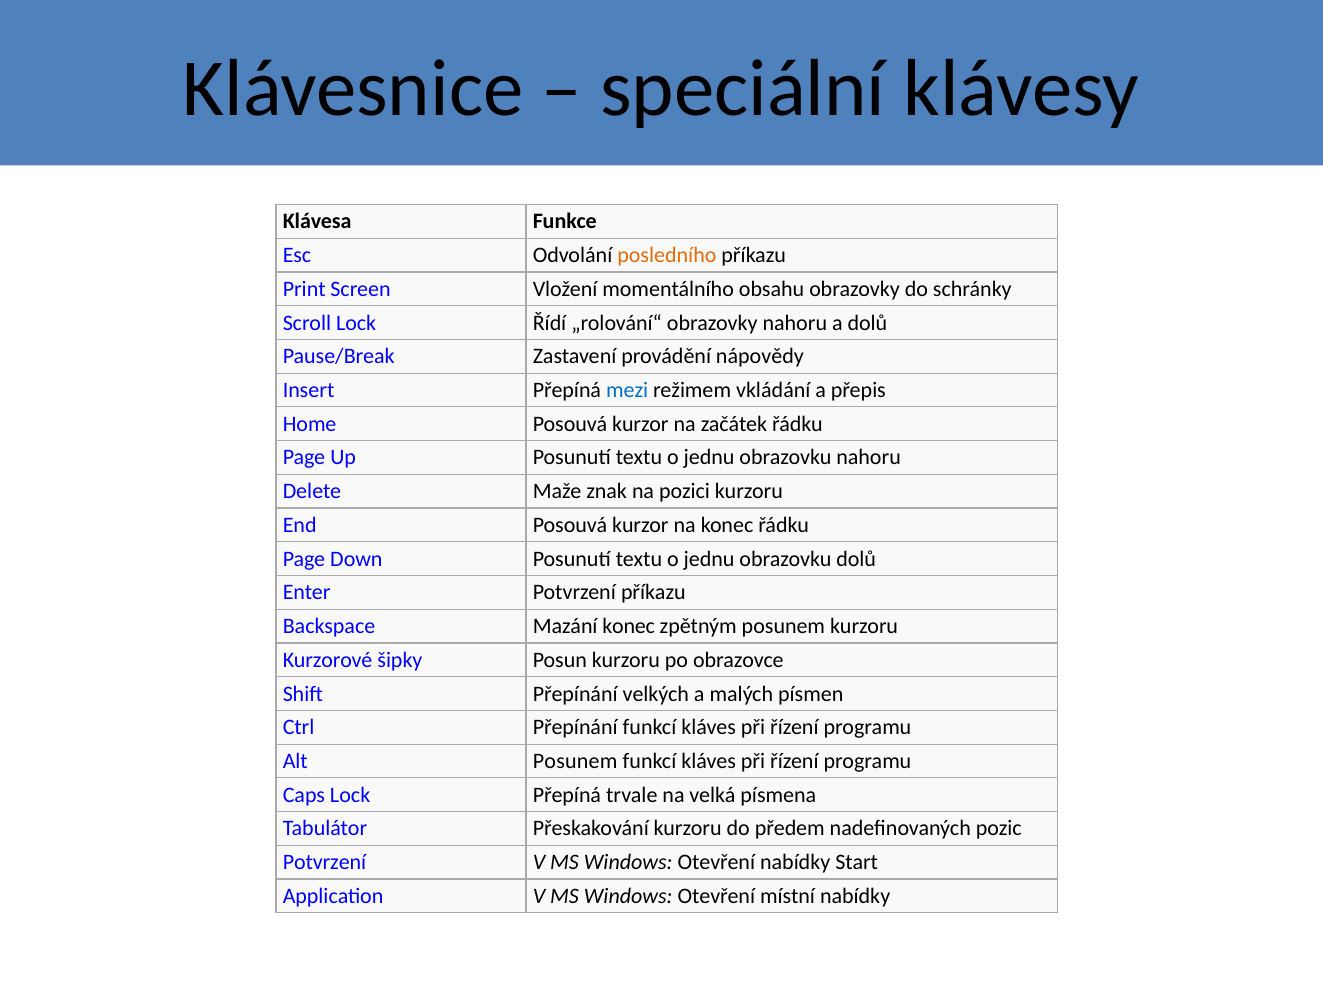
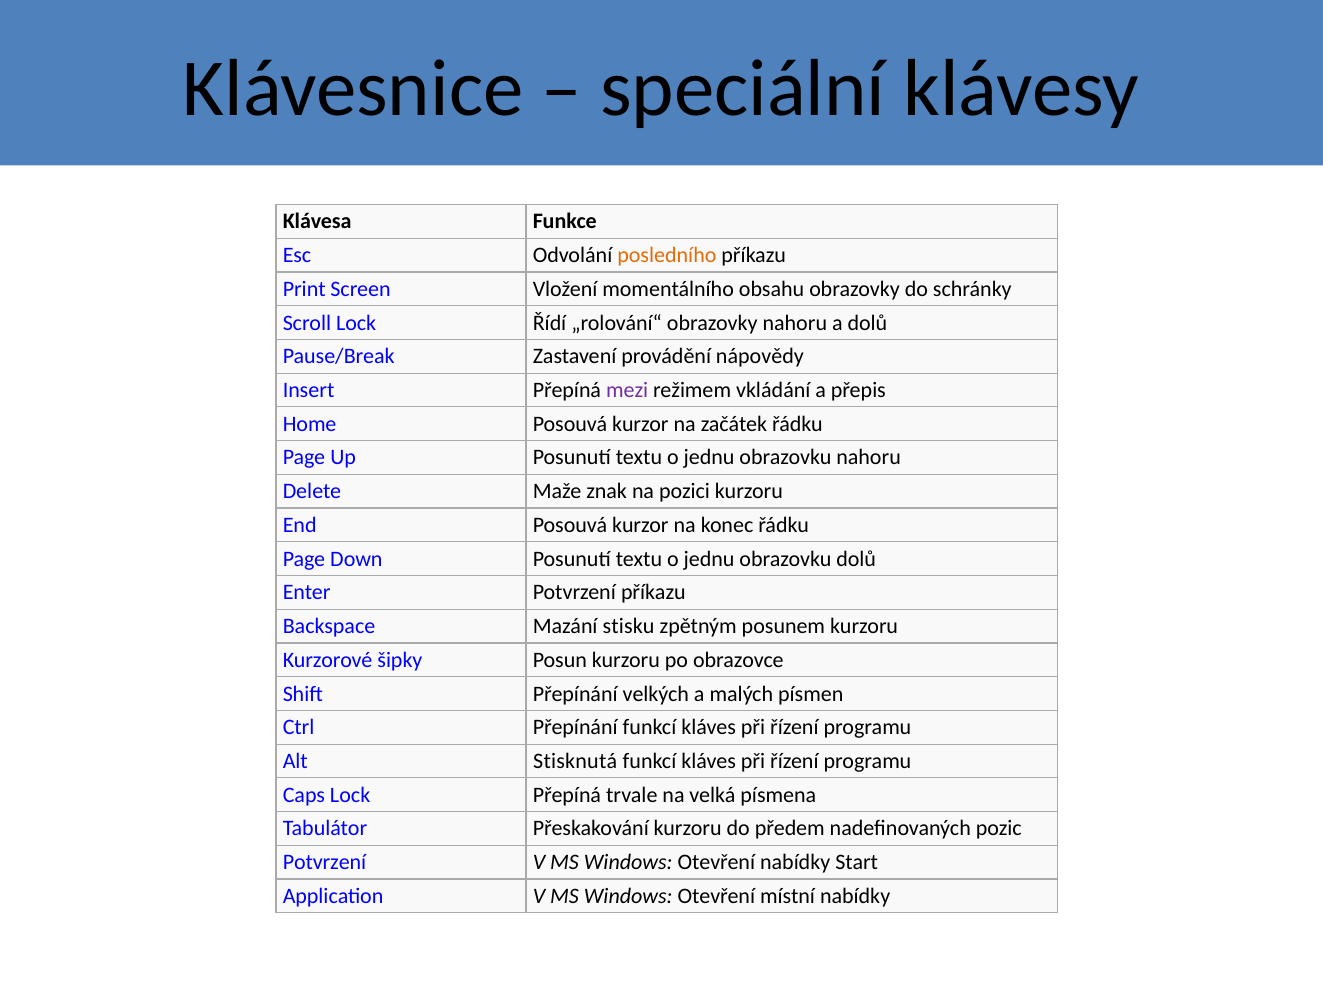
mezi colour: blue -> purple
Mazání konec: konec -> stisku
Alt Posunem: Posunem -> Stisknutá
